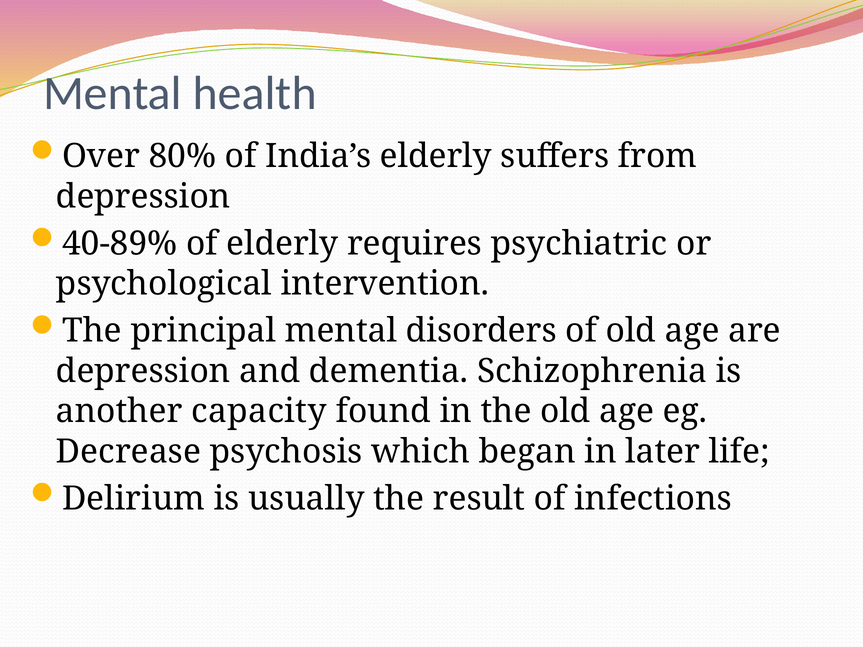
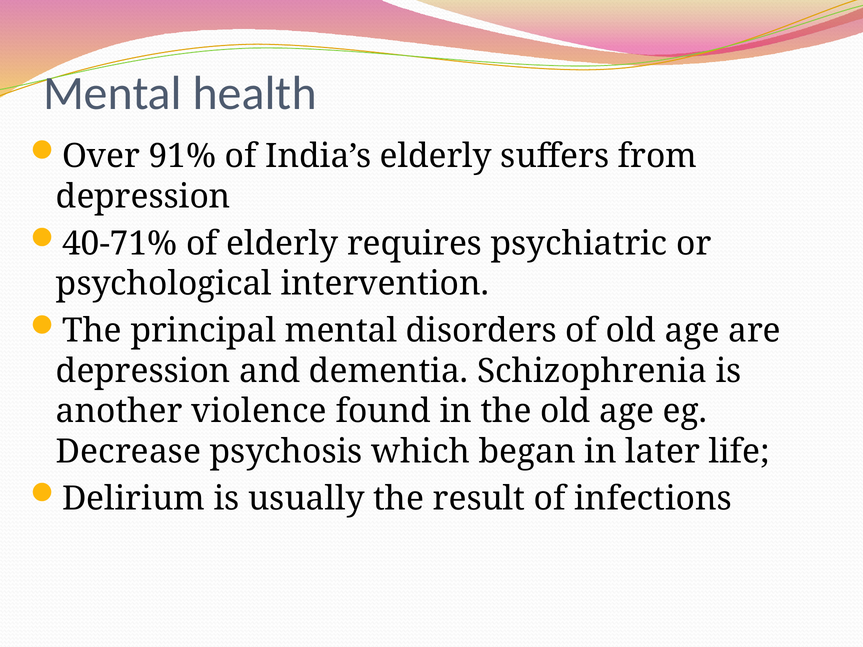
80%: 80% -> 91%
40-89%: 40-89% -> 40-71%
capacity: capacity -> violence
